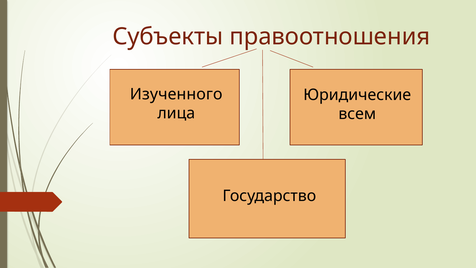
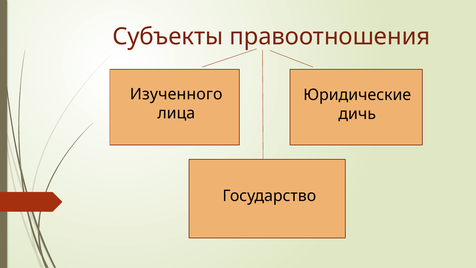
всем: всем -> дичь
